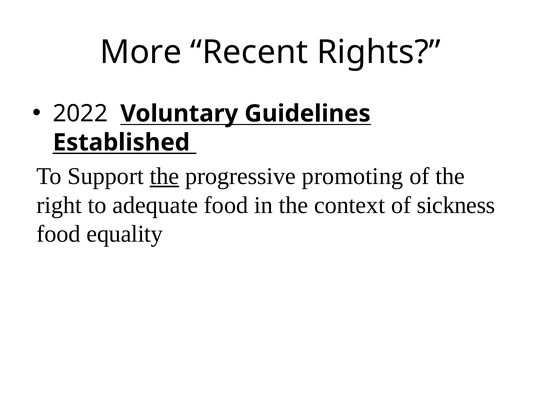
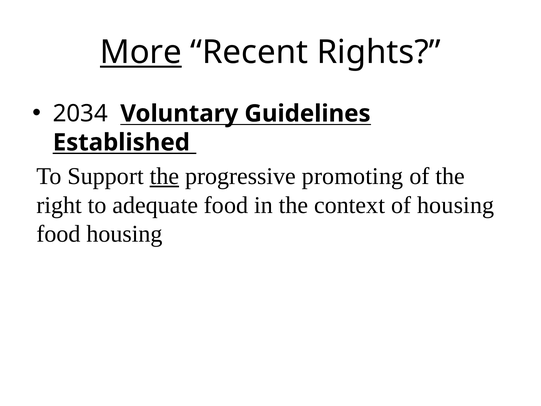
More underline: none -> present
2022: 2022 -> 2034
of sickness: sickness -> housing
food equality: equality -> housing
